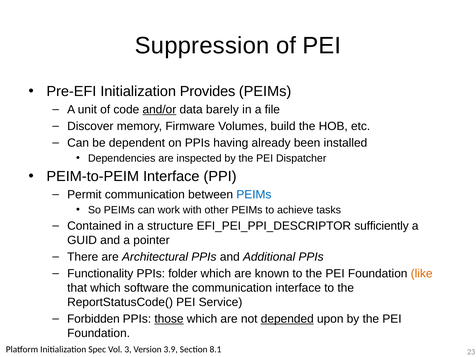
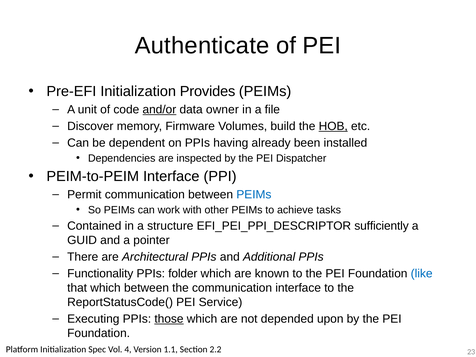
Suppression: Suppression -> Authenticate
barely: barely -> owner
HOB underline: none -> present
like colour: orange -> blue
which software: software -> between
Forbidden: Forbidden -> Executing
depended underline: present -> none
3: 3 -> 4
3.9: 3.9 -> 1.1
8.1: 8.1 -> 2.2
